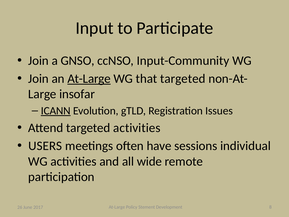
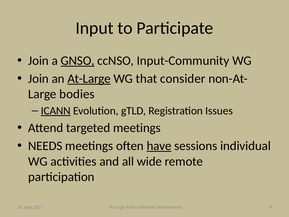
GNSO underline: none -> present
that targeted: targeted -> consider
insofar: insofar -> bodies
targeted activities: activities -> meetings
USERS: USERS -> NEEDS
have underline: none -> present
